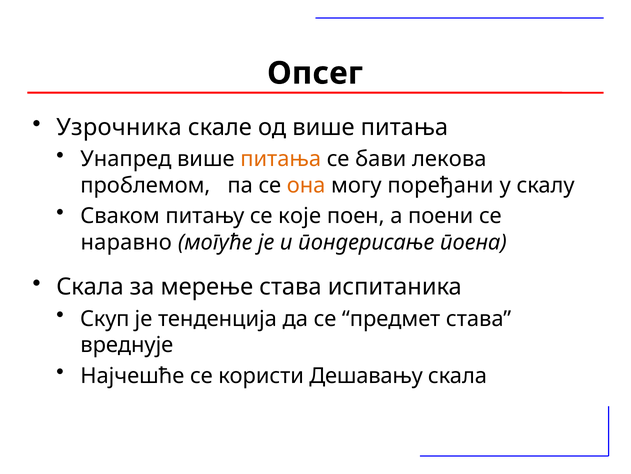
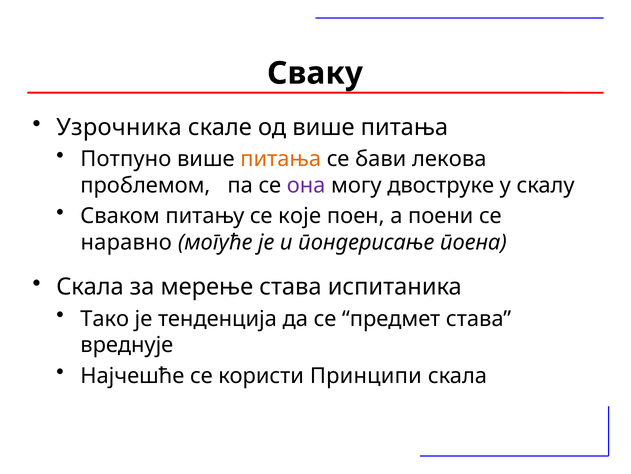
Опсег: Опсег -> Сваку
Унапред: Унапред -> Потпуно
она colour: orange -> purple
поређани: поређани -> двоструке
Скуп: Скуп -> Тако
Дешавању: Дешавању -> Принципи
